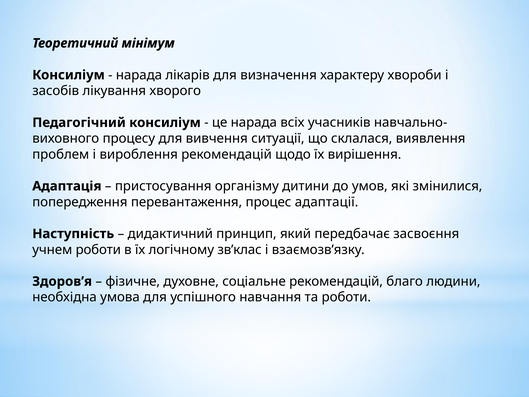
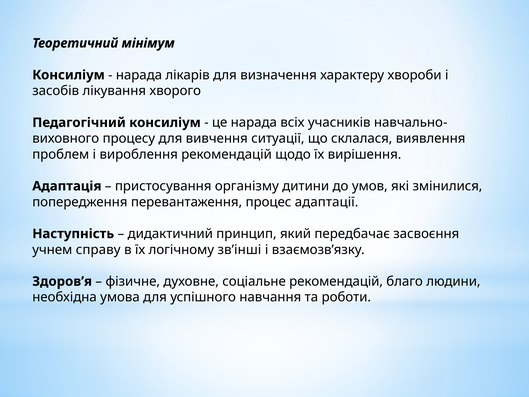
учнем роботи: роботи -> справу
зв’клас: зв’клас -> зв’інші
